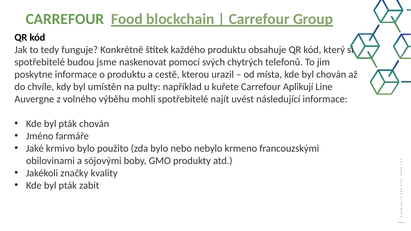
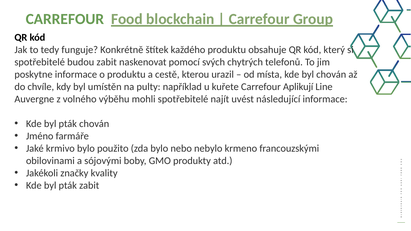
budou jsme: jsme -> zabit
